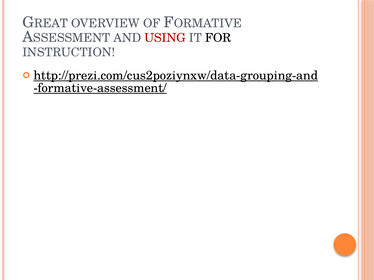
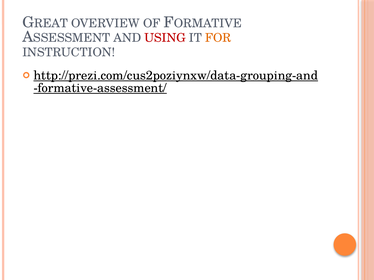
FOR colour: black -> orange
